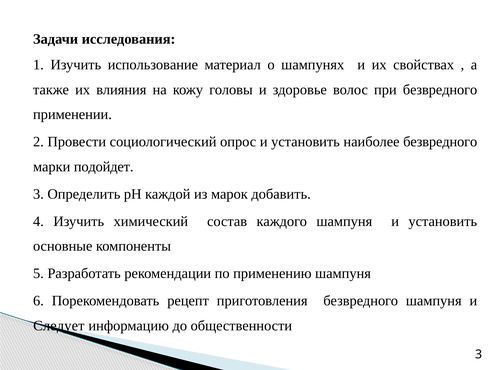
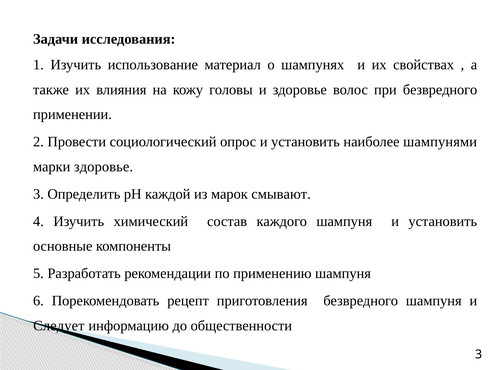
наиболее безвредного: безвредного -> шампунями
марки подойдет: подойдет -> здоровье
добавить: добавить -> смывают
